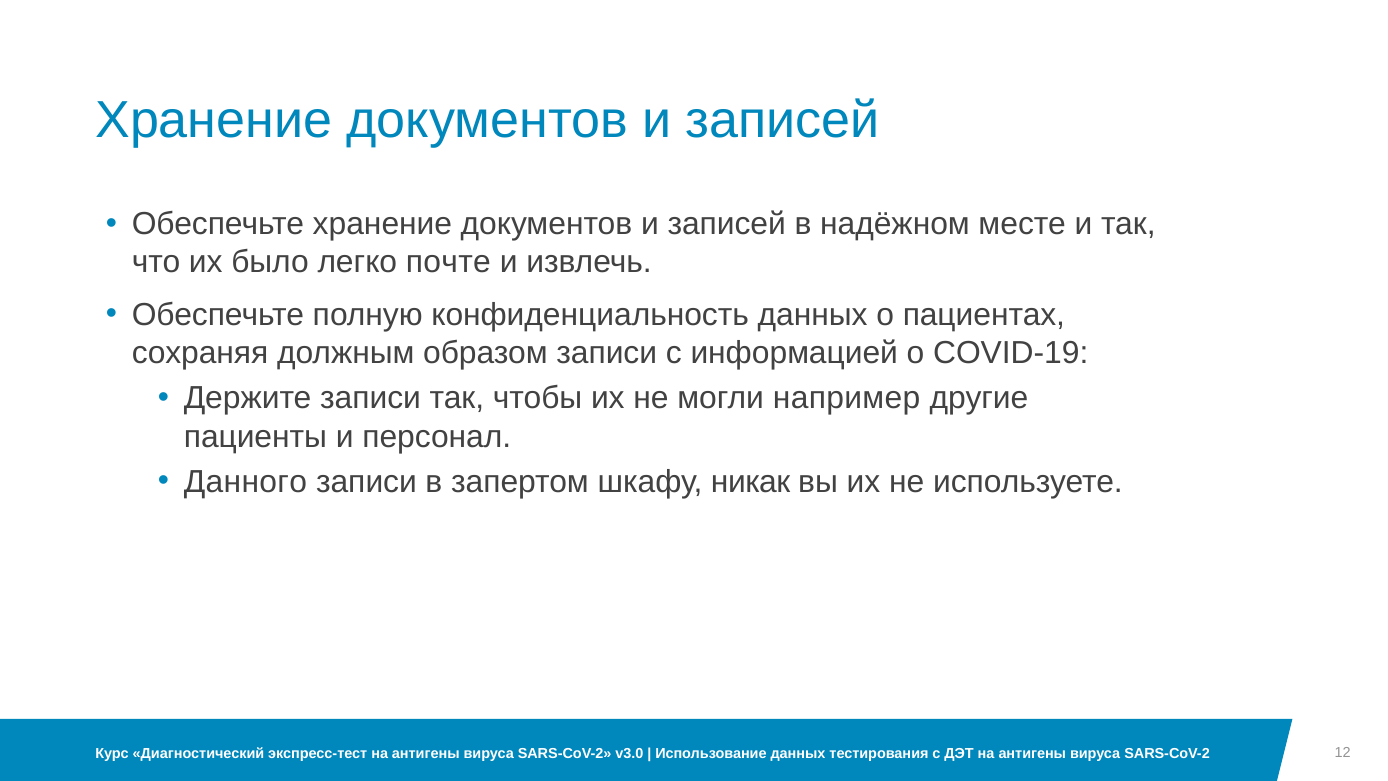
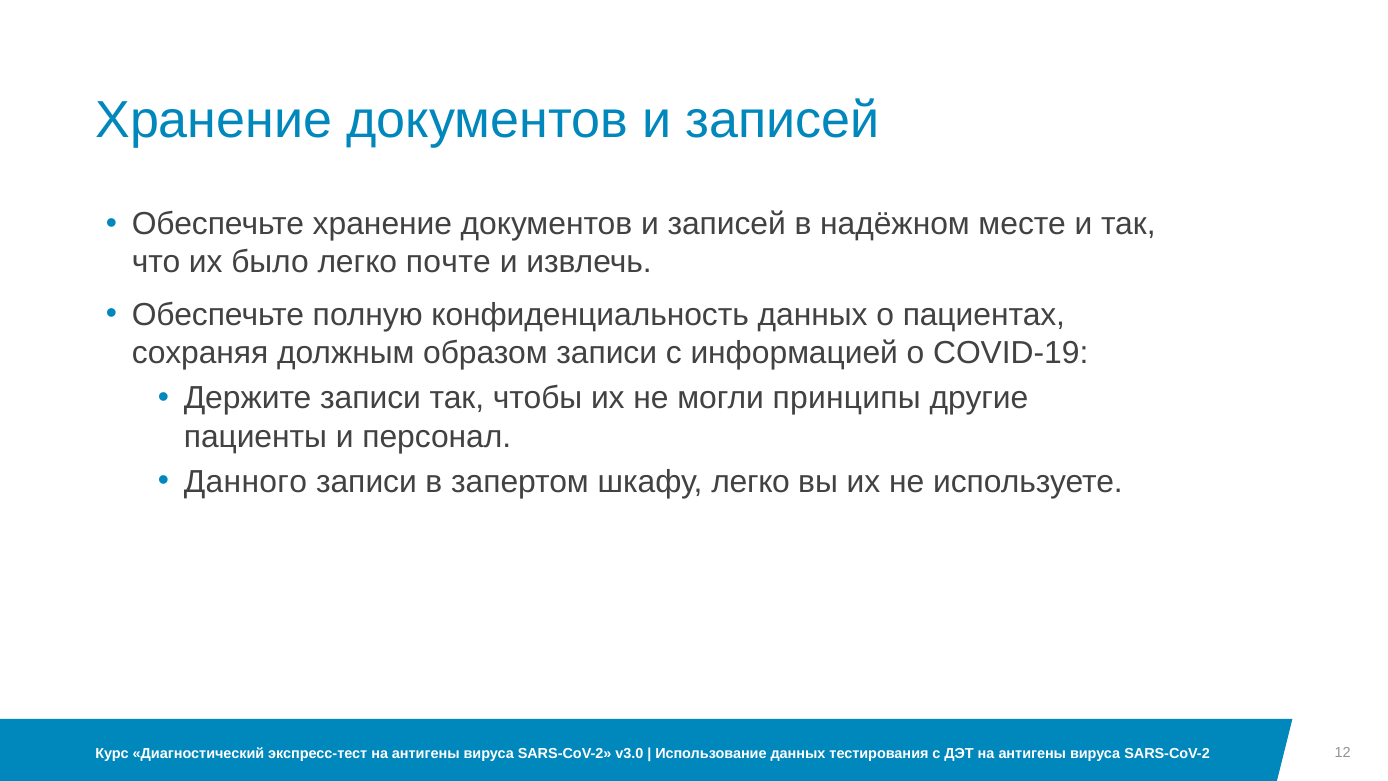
например: например -> принципы
шкафу никак: никак -> легко
